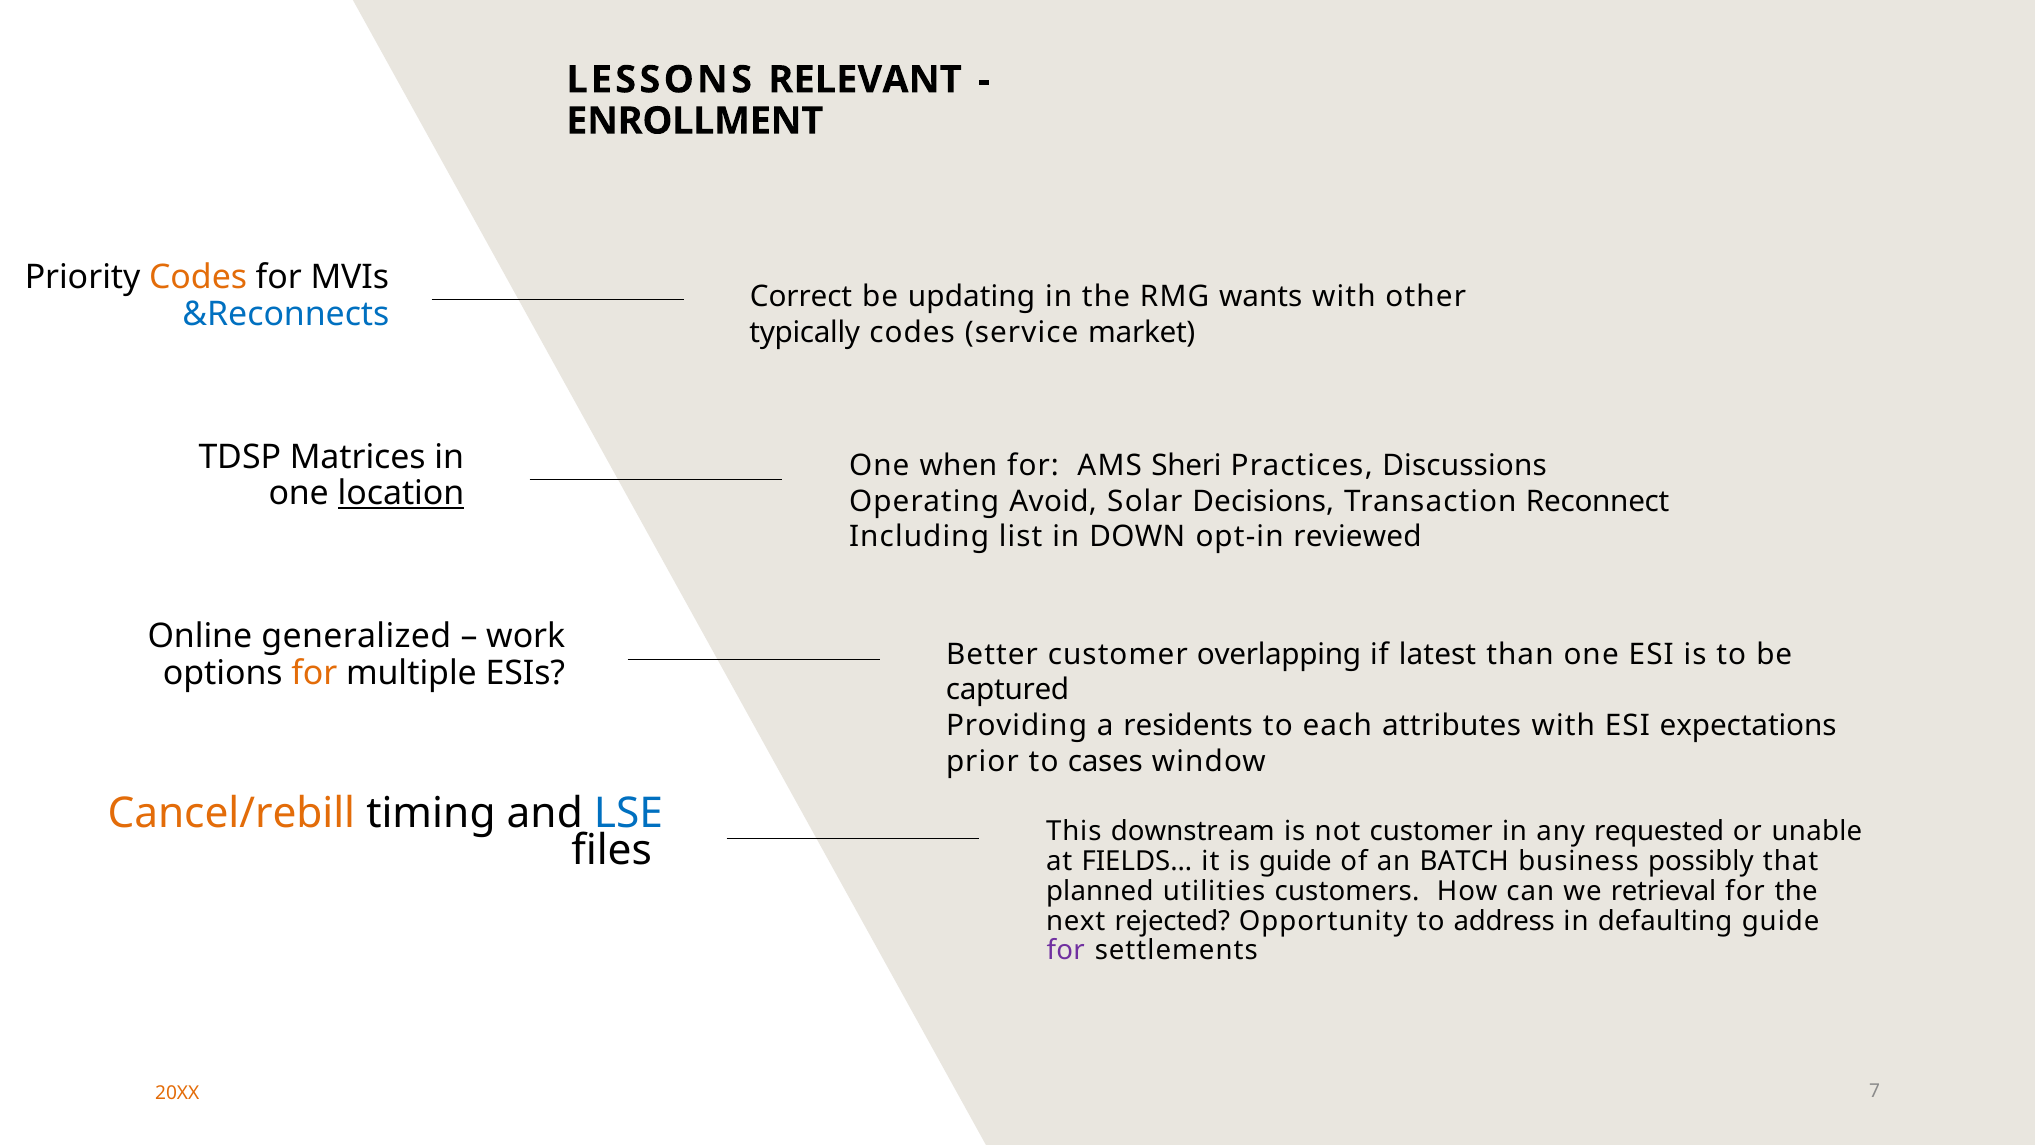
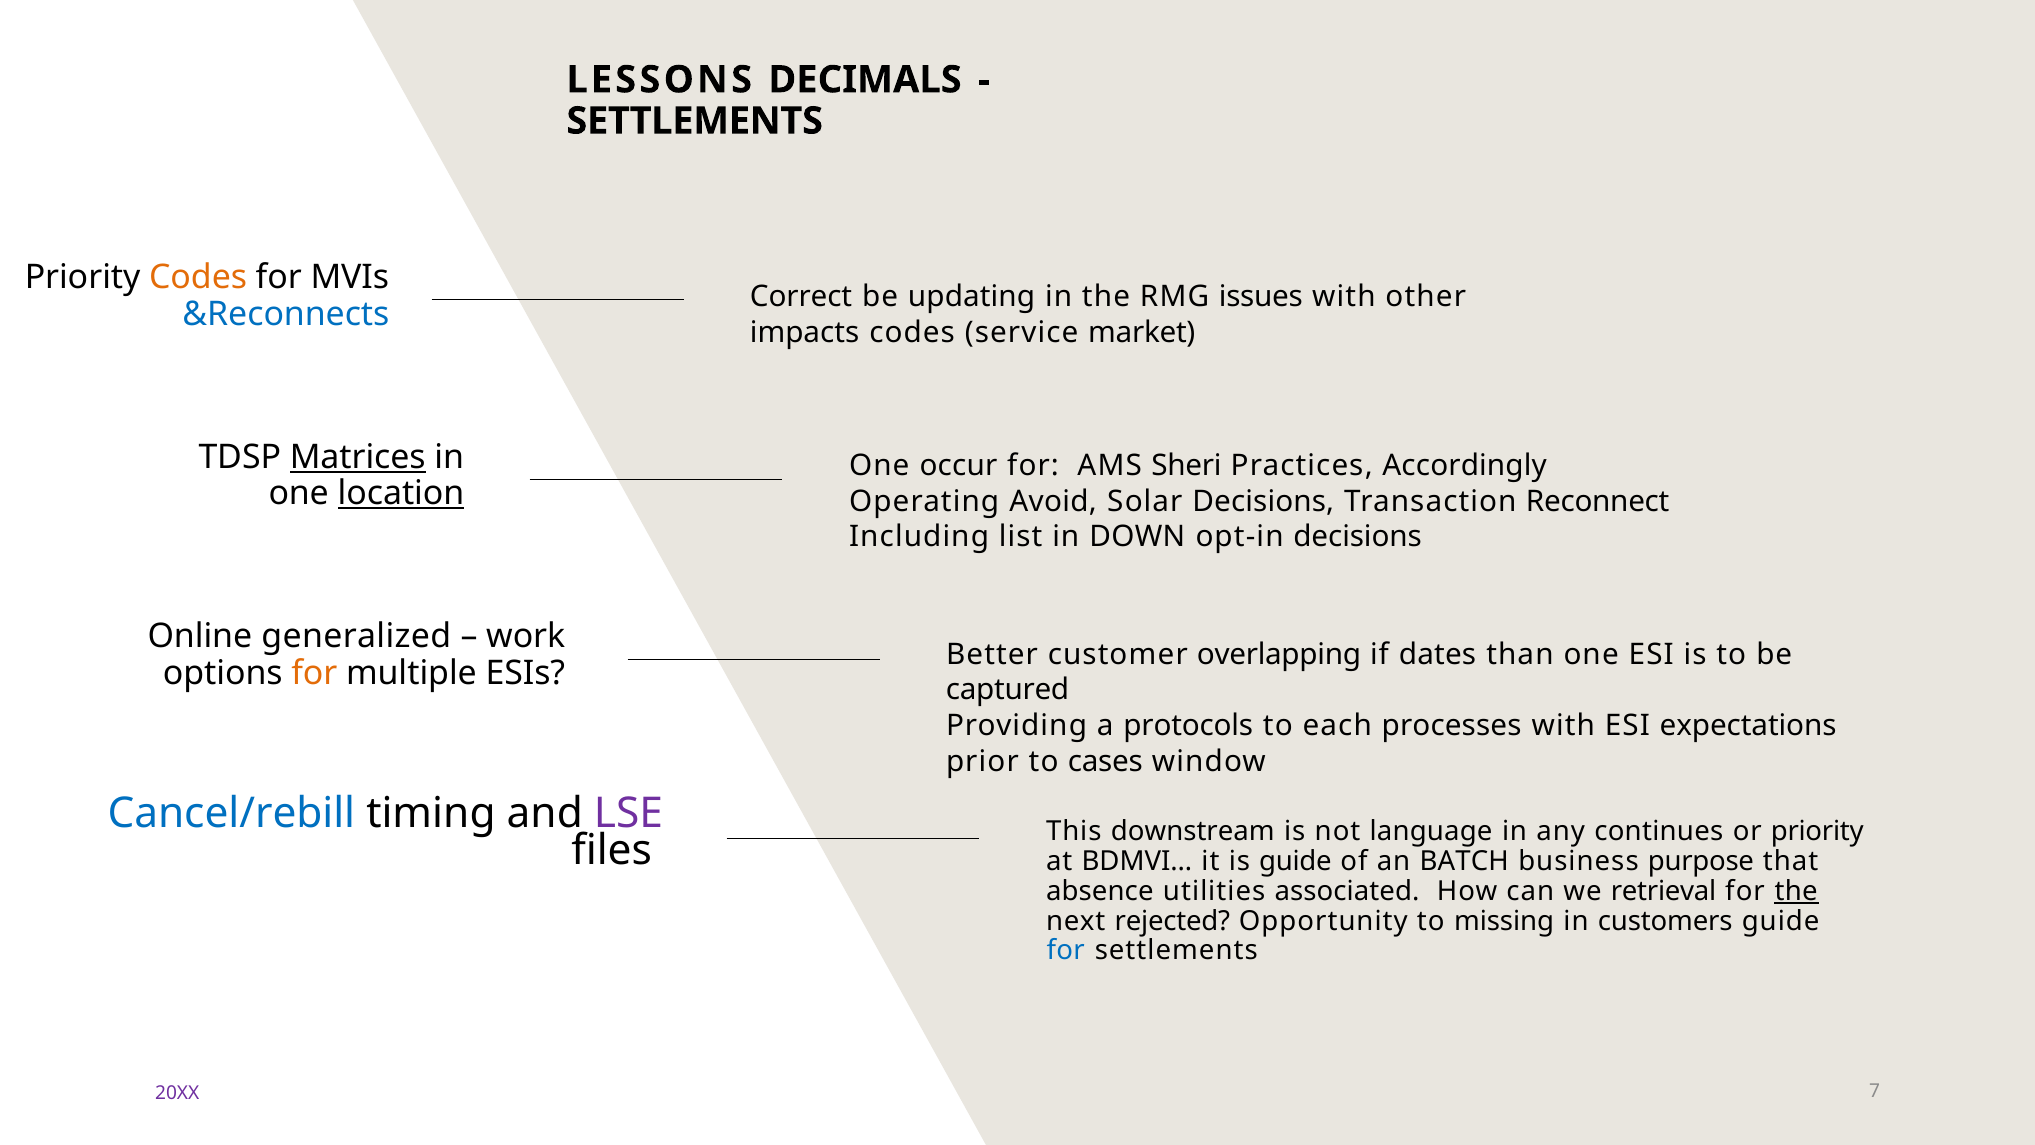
RELEVANT: RELEVANT -> DECIMALS
ENROLLMENT at (695, 121): ENROLLMENT -> SETTLEMENTS
wants: wants -> issues
typically: typically -> impacts
Matrices underline: none -> present
when: when -> occur
Discussions: Discussions -> Accordingly
opt-in reviewed: reviewed -> decisions
latest: latest -> dates
residents: residents -> protocols
attributes: attributes -> processes
Cancel/rebill colour: orange -> blue
LSE colour: blue -> purple
not customer: customer -> language
requested: requested -> continues
or unable: unable -> priority
FIELDS…: FIELDS… -> BDMVI…
possibly: possibly -> purpose
planned: planned -> absence
customers: customers -> associated
the at (1796, 891) underline: none -> present
address: address -> missing
defaulting: defaulting -> customers
for at (1066, 951) colour: purple -> blue
20XX colour: orange -> purple
